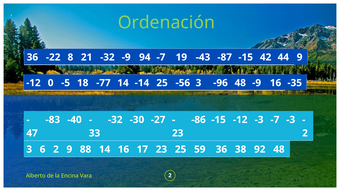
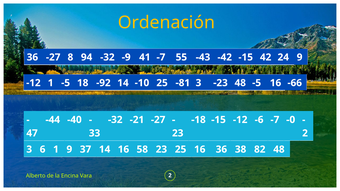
Ordenación colour: light green -> yellow
36 -22: -22 -> -27
21: 21 -> 94
94: 94 -> 41
19: 19 -> 55
-87: -87 -> -42
44: 44 -> 24
-12 0: 0 -> 1
-77: -77 -> -92
-14: -14 -> -10
-56: -56 -> -81
-96: -96 -> -23
48 -9: -9 -> -5
-35: -35 -> -66
-83: -83 -> -44
-30: -30 -> -21
-86: -86 -> -18
-12 -3: -3 -> -6
-7 -3: -3 -> -0
6 2: 2 -> 1
88: 88 -> 37
17: 17 -> 58
25 59: 59 -> 16
92: 92 -> 82
